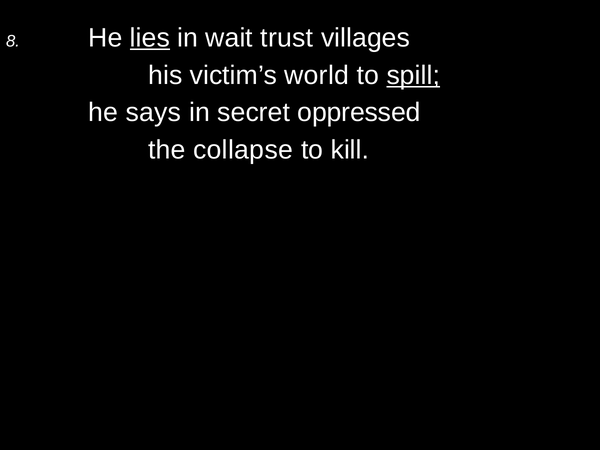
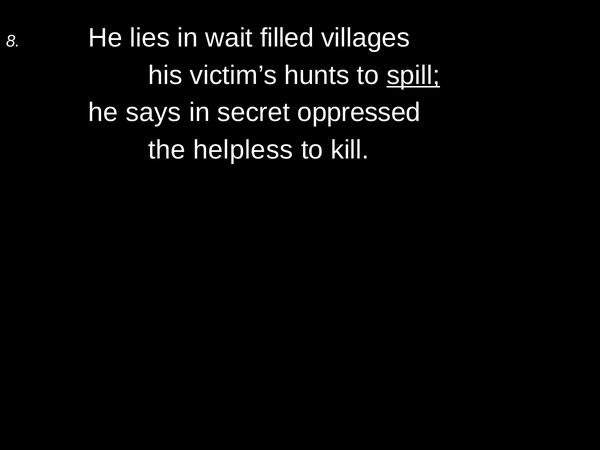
lies underline: present -> none
trust: trust -> filled
world: world -> hunts
collapse: collapse -> helpless
